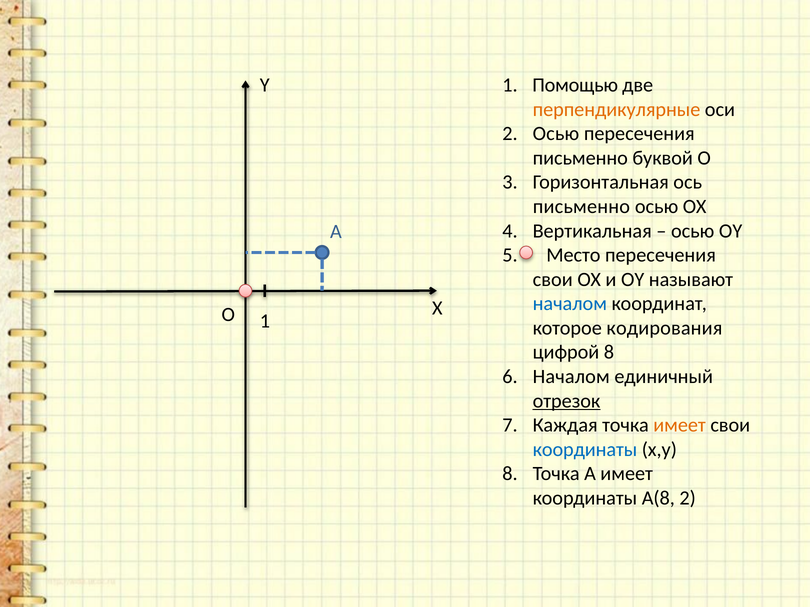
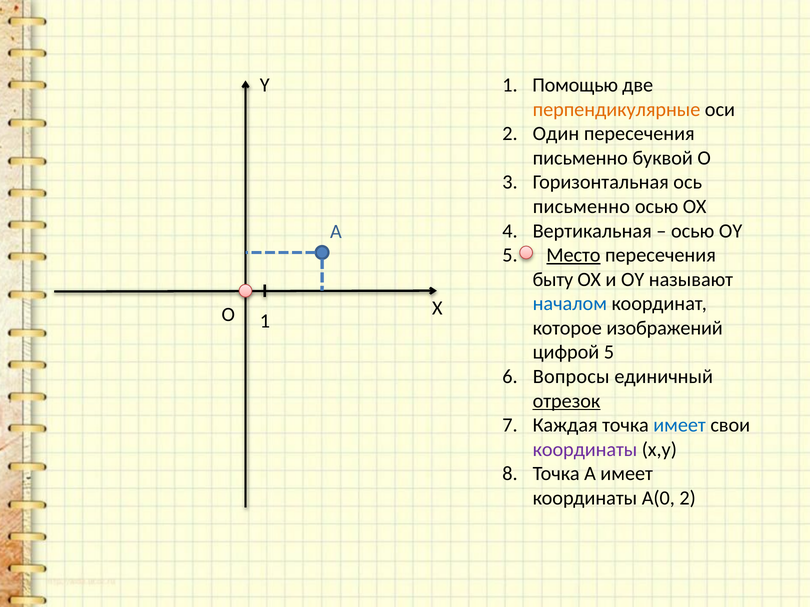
2 Осью: Осью -> Один
Место underline: none -> present
свои at (553, 280): свои -> быту
кодирования: кодирования -> изображений
цифрой 8: 8 -> 5
Началом at (571, 377): Началом -> Вопросы
имеет at (680, 425) colour: orange -> blue
координаты at (585, 450) colour: blue -> purple
А(8: А(8 -> А(0
